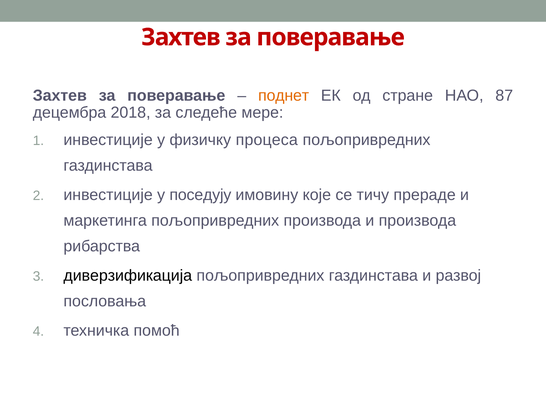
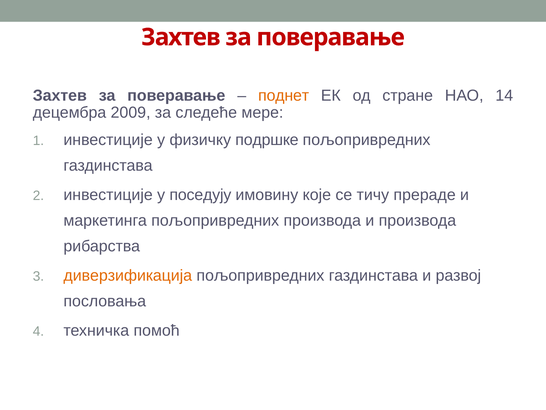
87: 87 -> 14
2018: 2018 -> 2009
процеса: процеса -> пoдршкe
диверзификација colour: black -> orange
